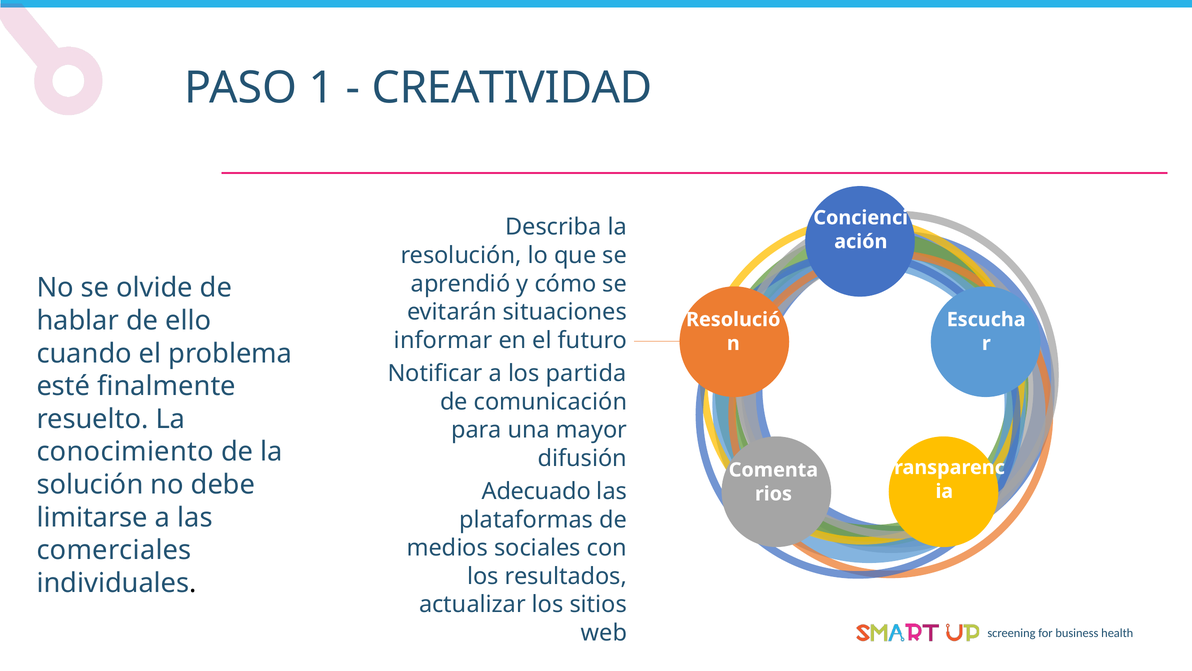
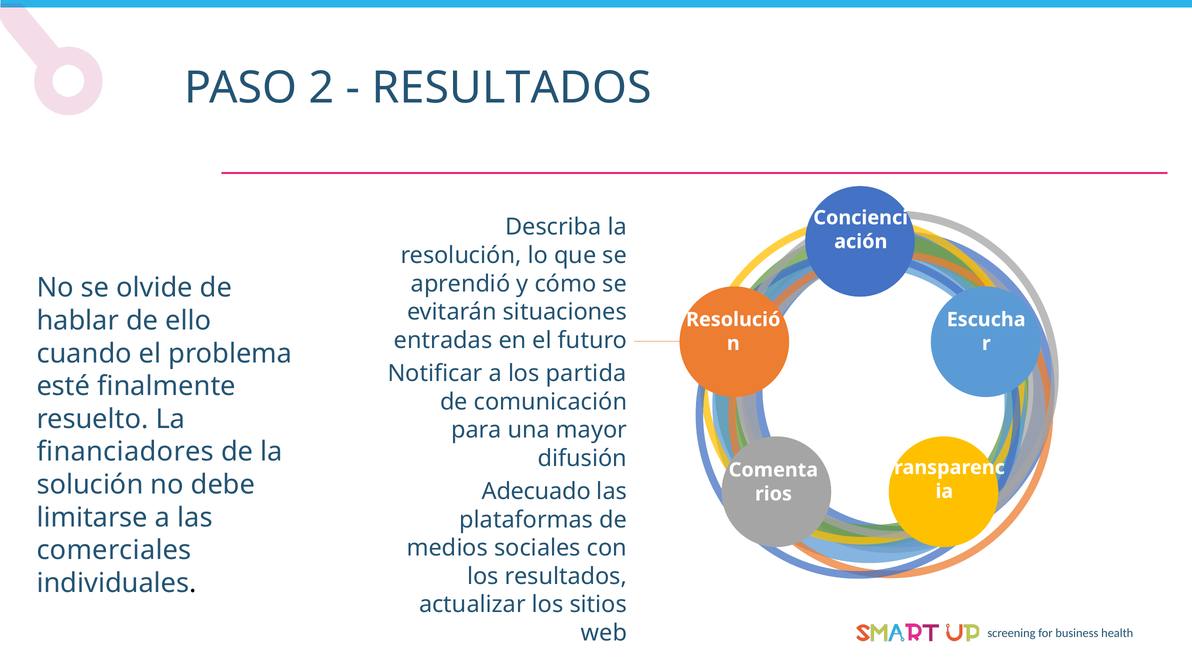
1: 1 -> 2
CREATIVIDAD at (512, 88): CREATIVIDAD -> RESULTADOS
informar: informar -> entradas
conocimiento: conocimiento -> financiadores
